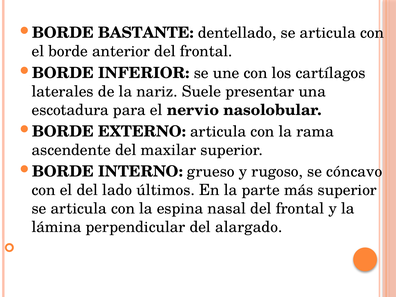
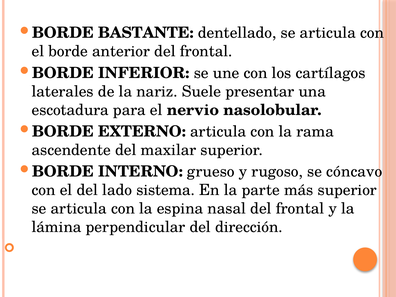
últimos: últimos -> sistema
alargado: alargado -> dirección
